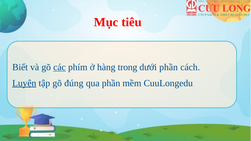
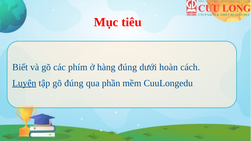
các underline: present -> none
hàng trong: trong -> đúng
dưới phần: phần -> hoàn
